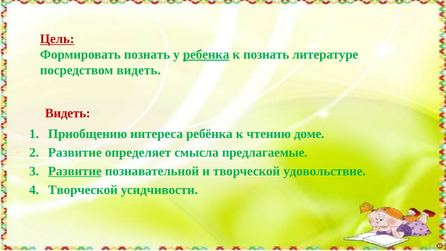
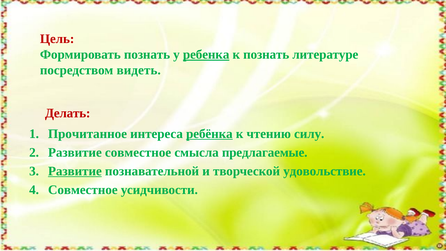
Цель underline: present -> none
Видеть at (68, 113): Видеть -> Делать
Приобщению: Приобщению -> Прочитанное
ребёнка underline: none -> present
доме: доме -> силу
Развитие определяет: определяет -> совместное
Творческой at (83, 190): Творческой -> Совместное
